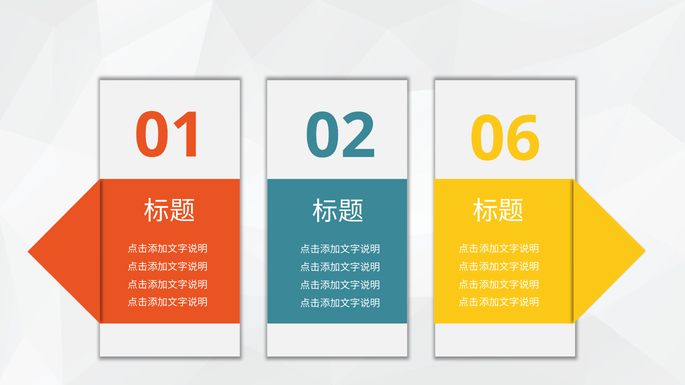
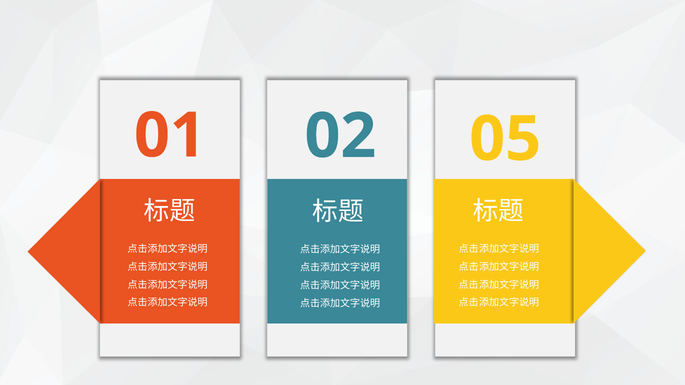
06: 06 -> 05
